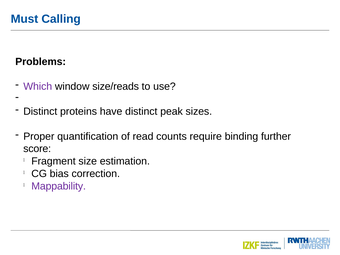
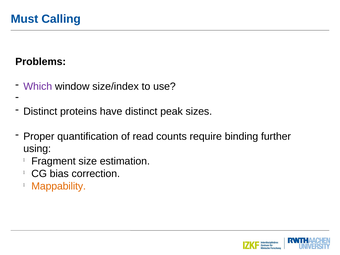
size/reads: size/reads -> size/index
score: score -> using
Mappability colour: purple -> orange
